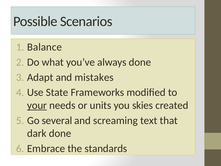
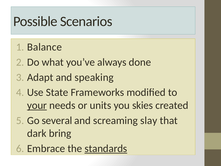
mistakes: mistakes -> speaking
text: text -> slay
dark done: done -> bring
standards underline: none -> present
